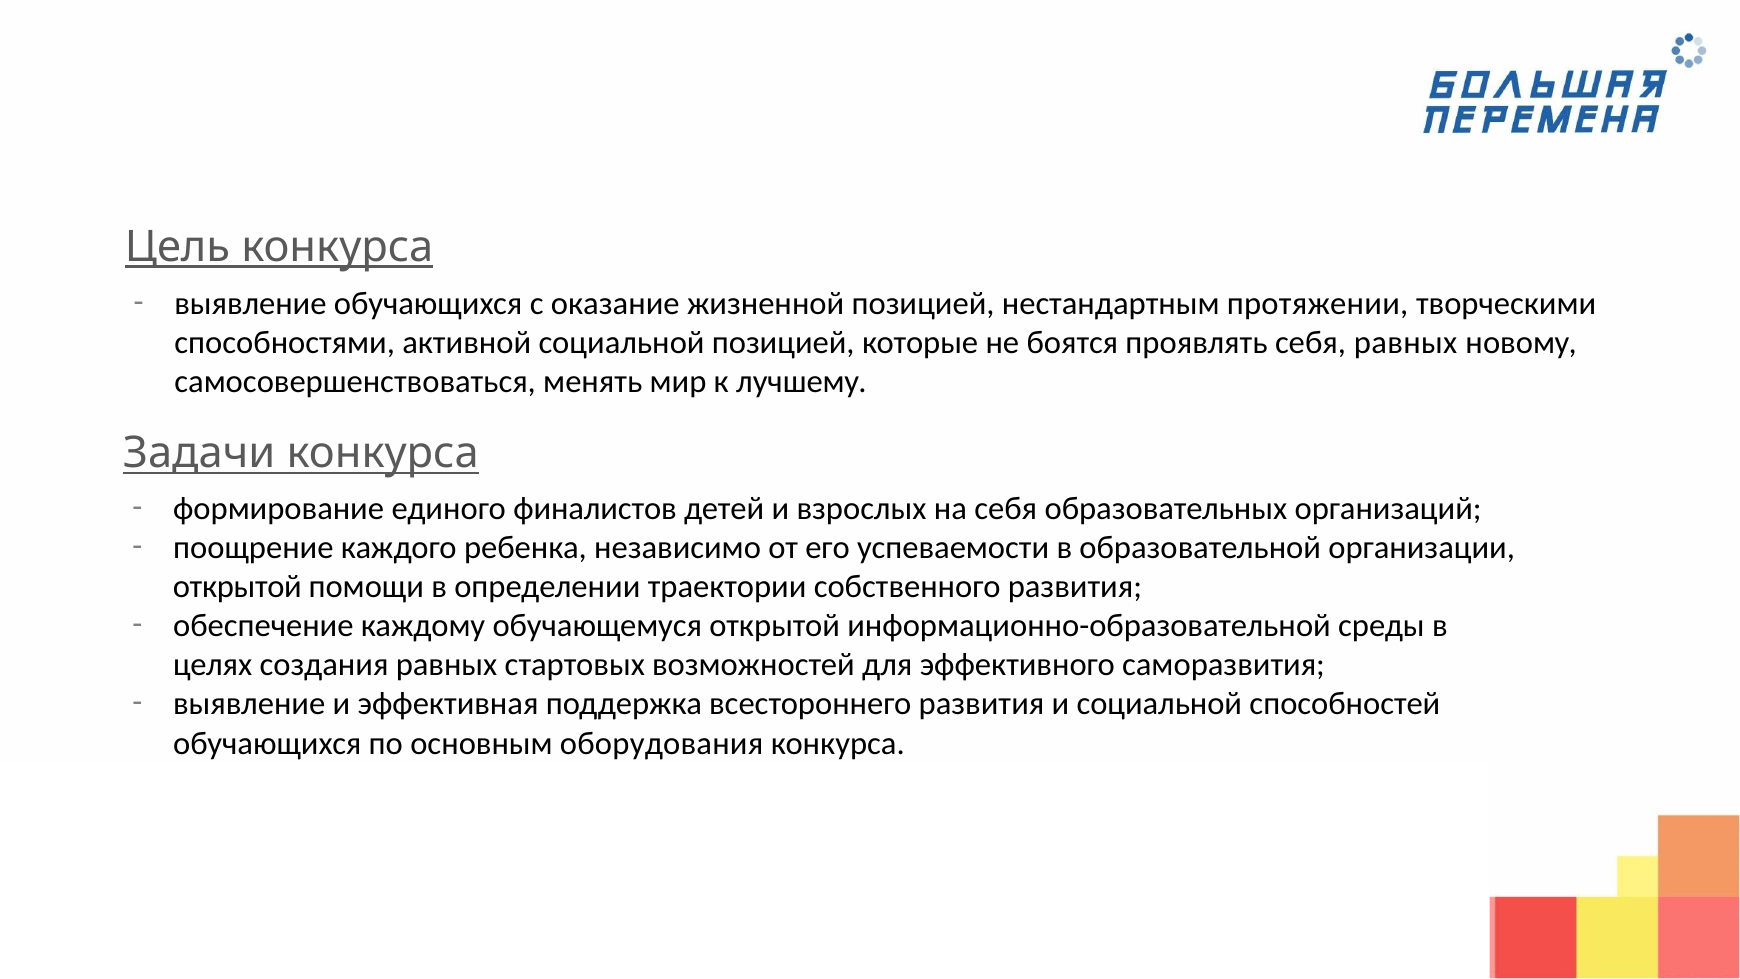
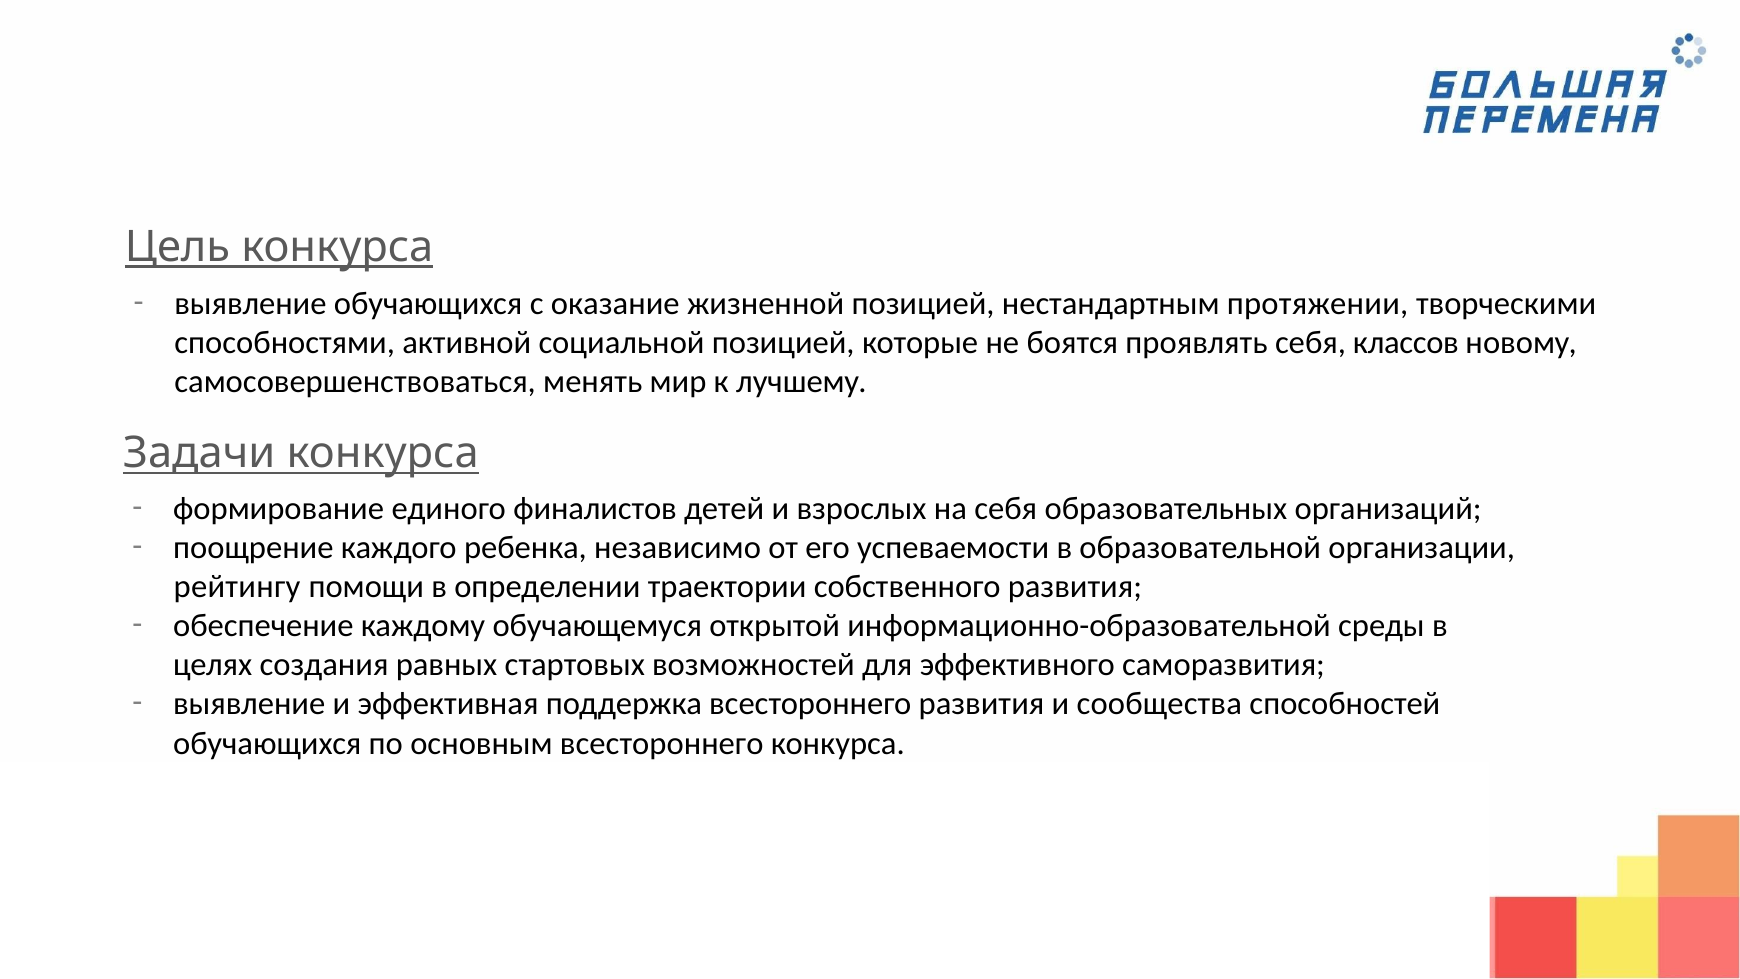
себя равных: равных -> классов
открытой at (237, 586): открытой -> рейтингу
и социальной: социальной -> сообщества
основным оборудования: оборудования -> всестороннего
